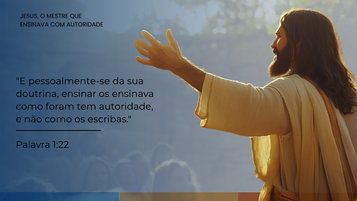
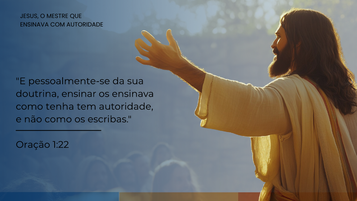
foram: foram -> tenha
Palavra: Palavra -> Oração
